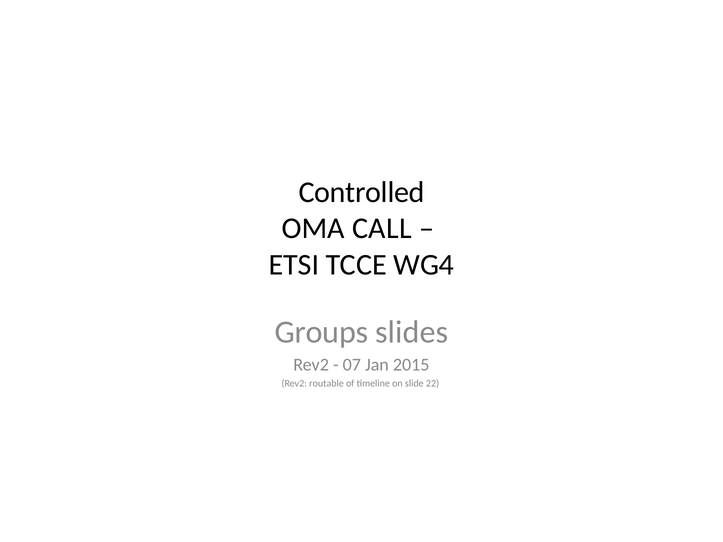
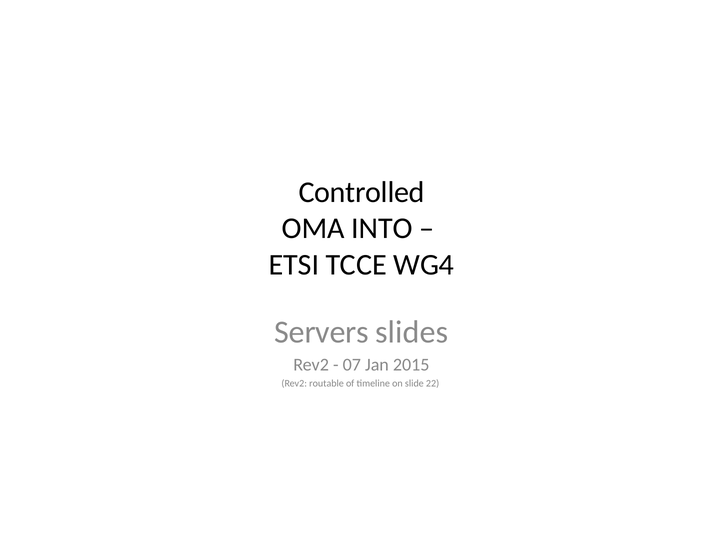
CALL: CALL -> INTO
Groups: Groups -> Servers
